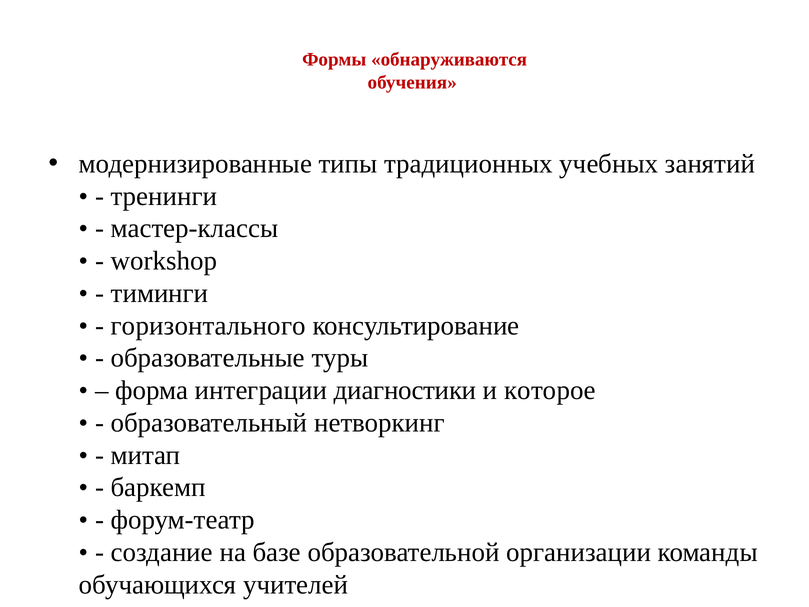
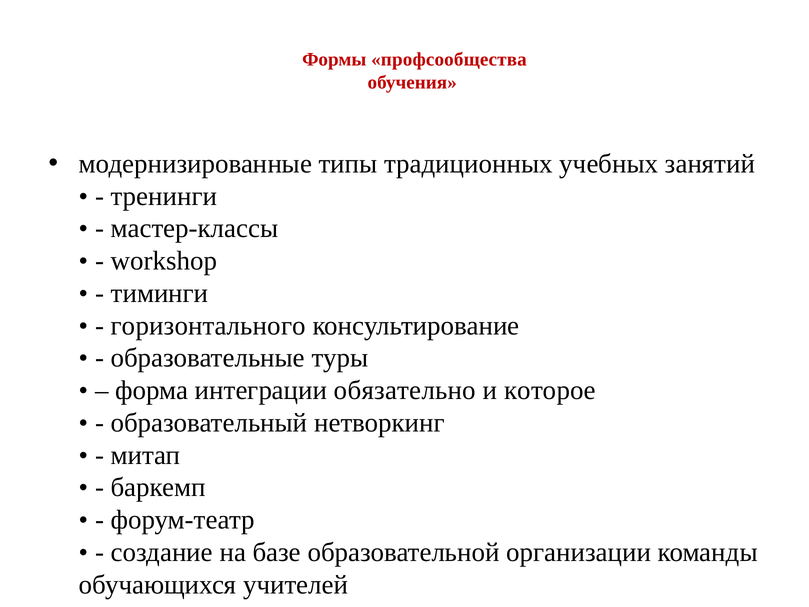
обнаруживаются: обнаруживаются -> профсообщества
диагностики: диагностики -> обязательно
